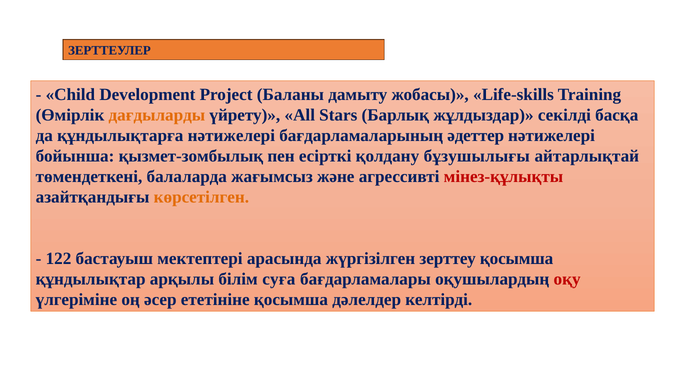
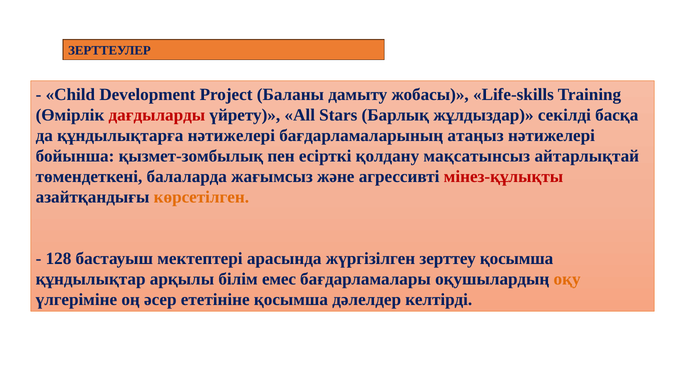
дағдыларды colour: orange -> red
әдеттер: әдеттер -> атаңыз
бұзушылығы: бұзушылығы -> мақсатынсыз
122: 122 -> 128
суға: суға -> емес
оқу colour: red -> orange
